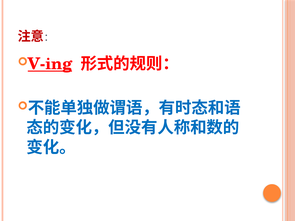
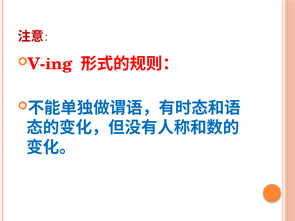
V-ing underline: present -> none
